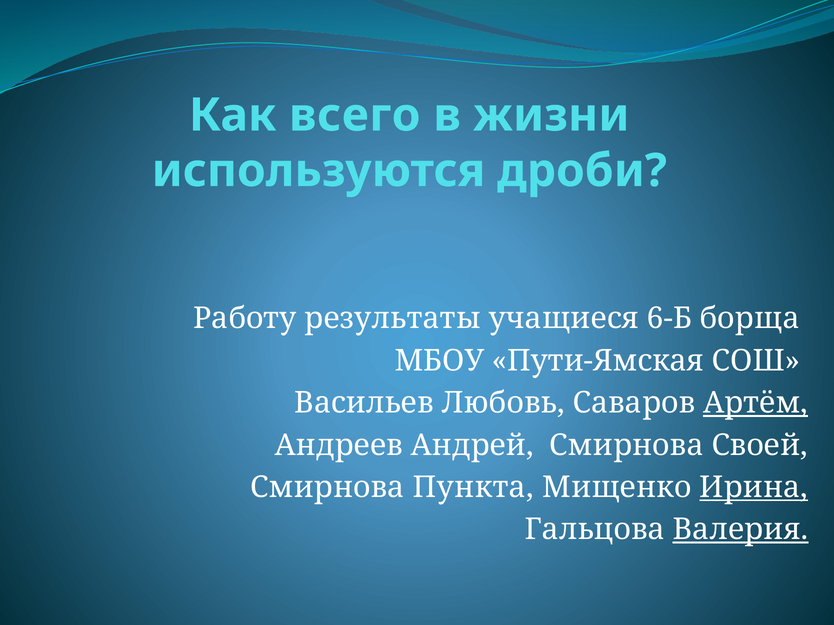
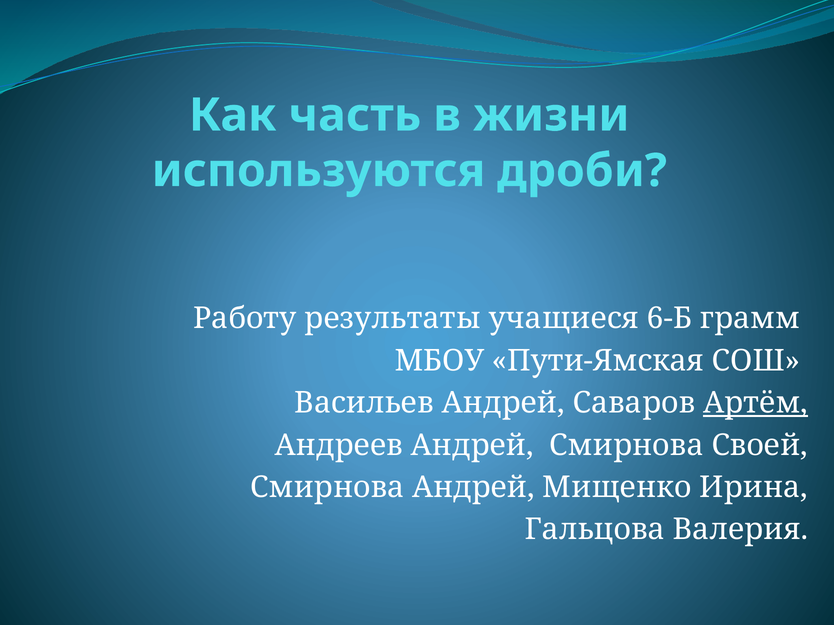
всего: всего -> часть
борща: борща -> грамм
Васильев Любовь: Любовь -> Андрей
Смирнова Пункта: Пункта -> Андрей
Ирина underline: present -> none
Валерия underline: present -> none
